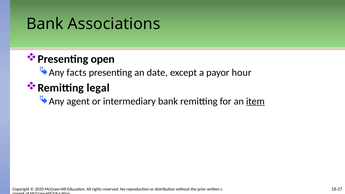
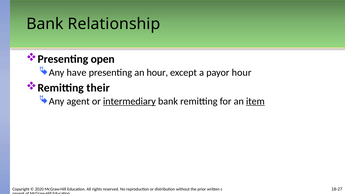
Associations: Associations -> Relationship
facts: facts -> have
an date: date -> hour
legal: legal -> their
intermediary underline: none -> present
